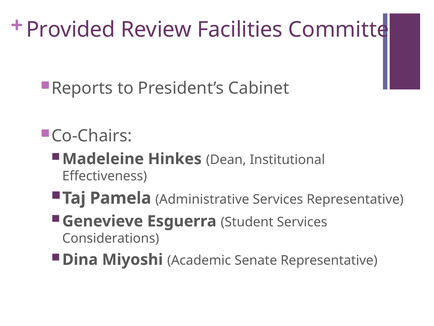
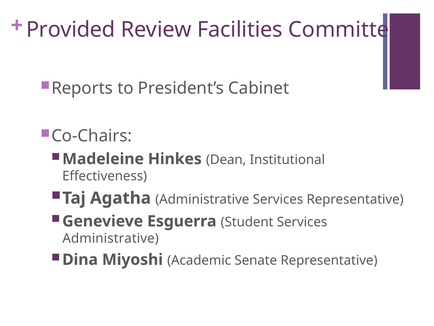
Pamela: Pamela -> Agatha
Considerations at (111, 238): Considerations -> Administrative
